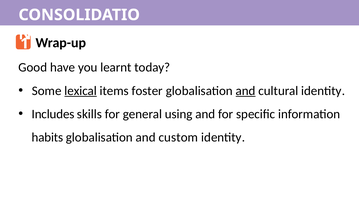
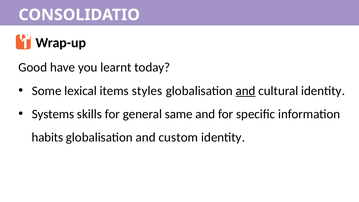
lexical underline: present -> none
foster: foster -> styles
Includes: Includes -> Systems
using: using -> same
